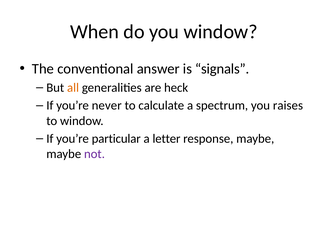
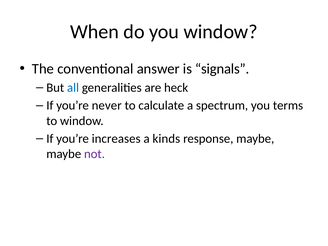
all colour: orange -> blue
raises: raises -> terms
particular: particular -> increases
letter: letter -> kinds
